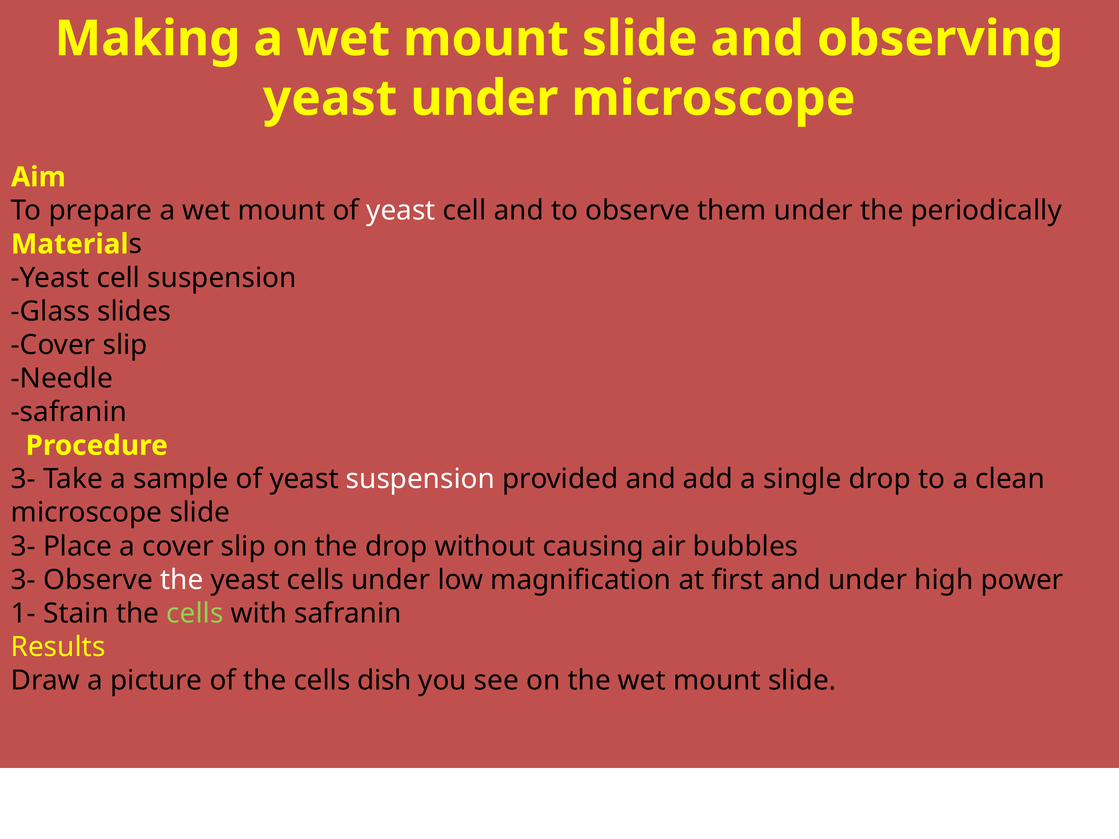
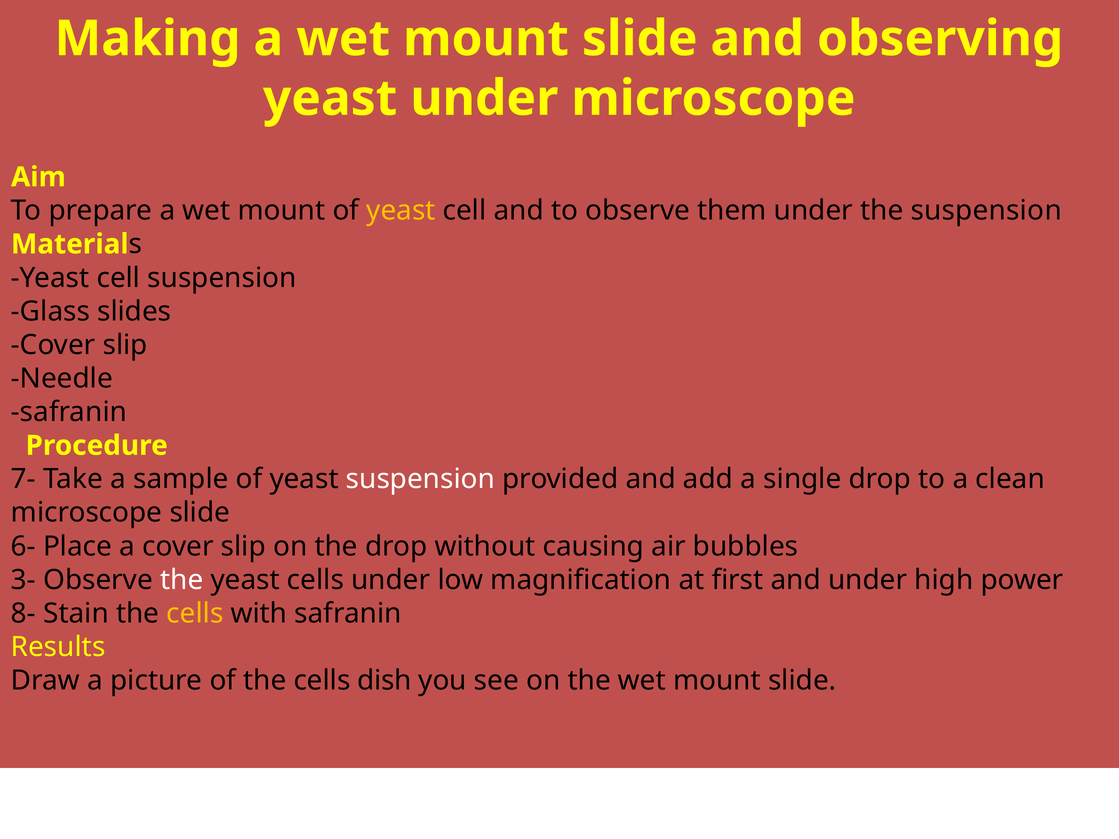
yeast at (401, 211) colour: white -> yellow
the periodically: periodically -> suspension
3- at (23, 479): 3- -> 7-
3- at (23, 546): 3- -> 6-
1-: 1- -> 8-
cells at (195, 614) colour: light green -> yellow
